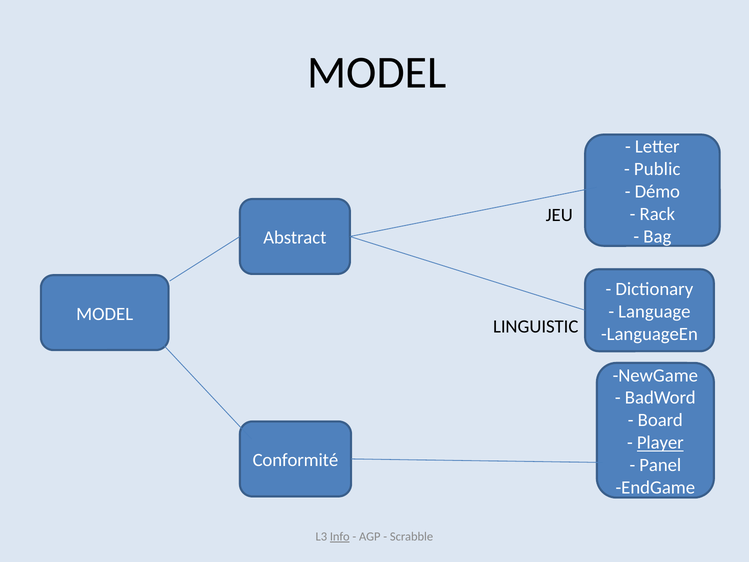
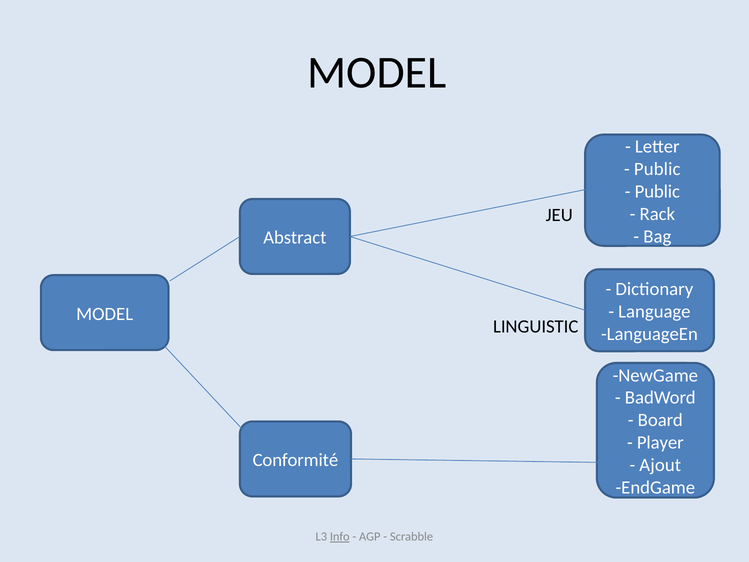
Démo at (657, 191): Démo -> Public
Player underline: present -> none
Panel: Panel -> Ajout
